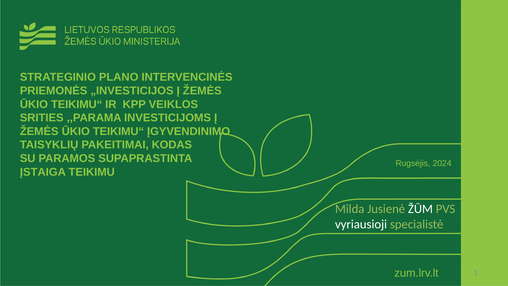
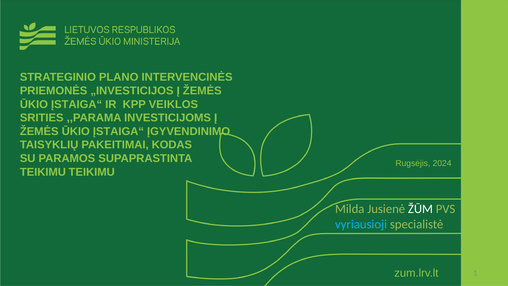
TEIKIMU“ at (77, 104): TEIKIMU“ -> ĮSTAIGA“
TEIKIMU“ at (118, 131): TEIKIMU“ -> ĮSTAIGA“
ĮSTAIGA at (43, 172): ĮSTAIGA -> TEIKIMU
vyriausioji colour: white -> light blue
